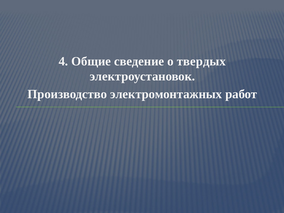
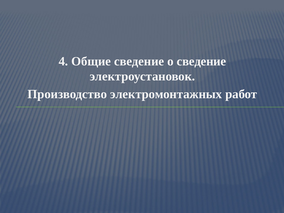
о твердых: твердых -> сведение
